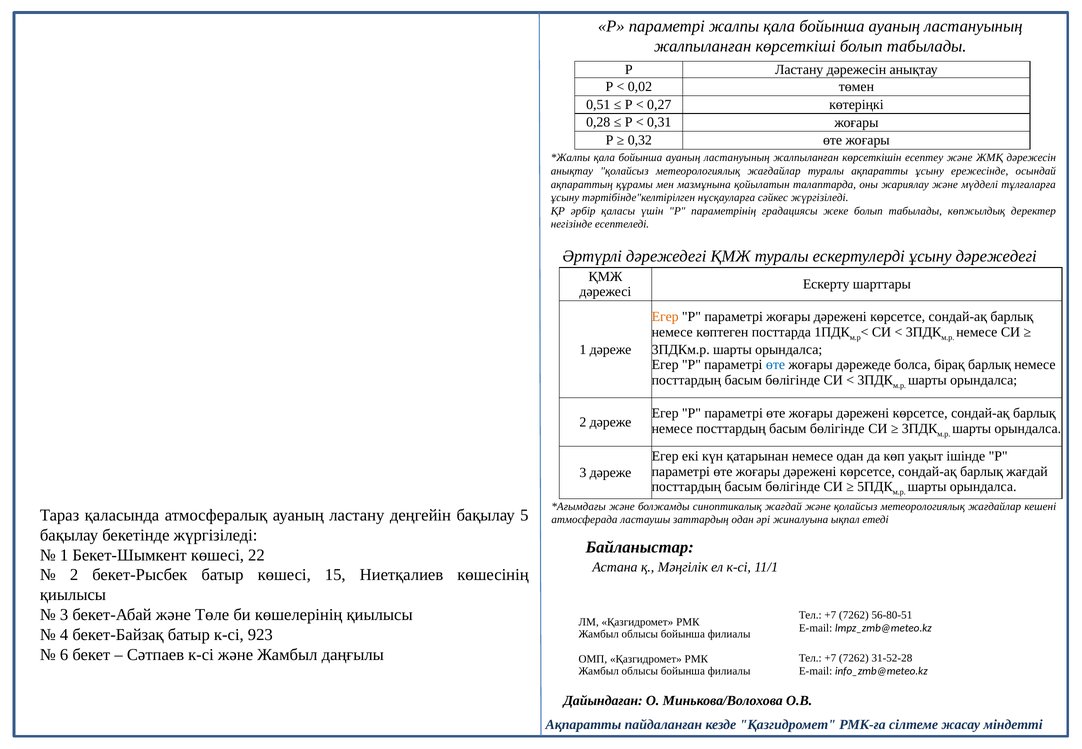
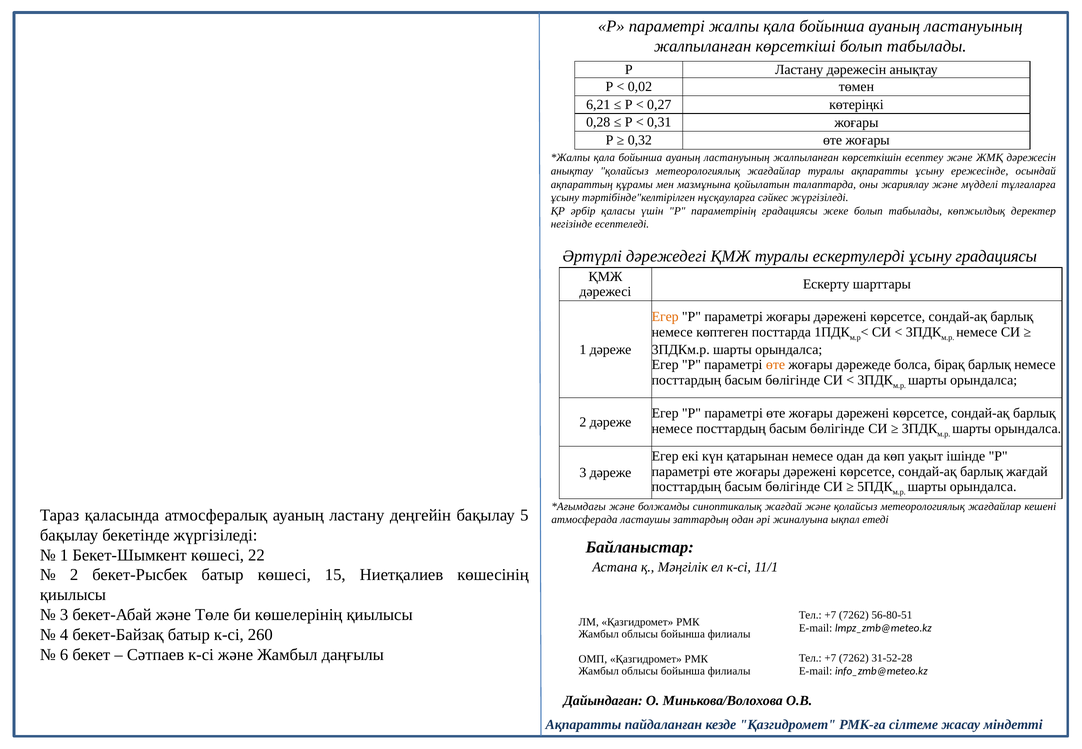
0,51: 0,51 -> 6,21
ұсыну дәрежедегі: дәрежедегі -> градациясы
өте at (776, 365) colour: blue -> orange
923: 923 -> 260
